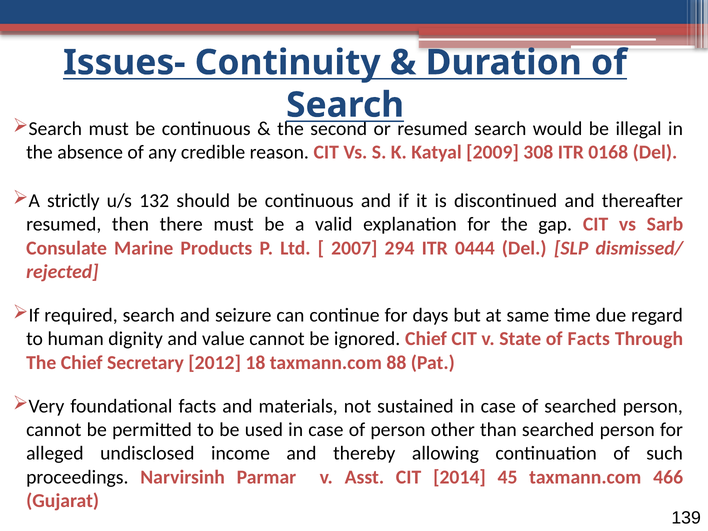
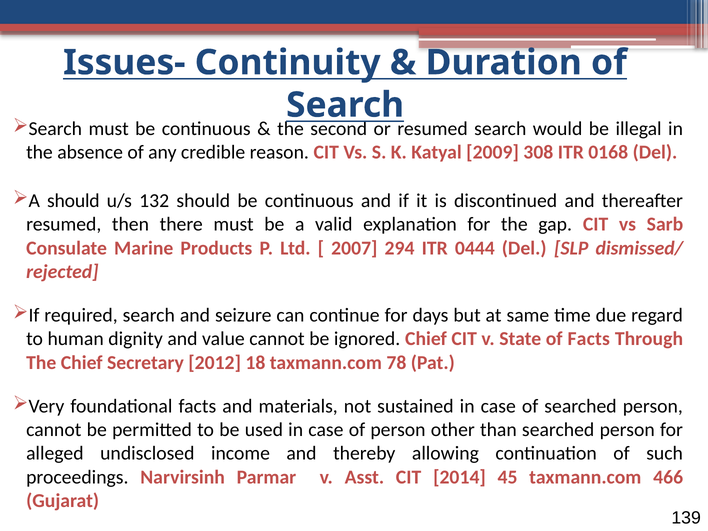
A strictly: strictly -> should
88: 88 -> 78
